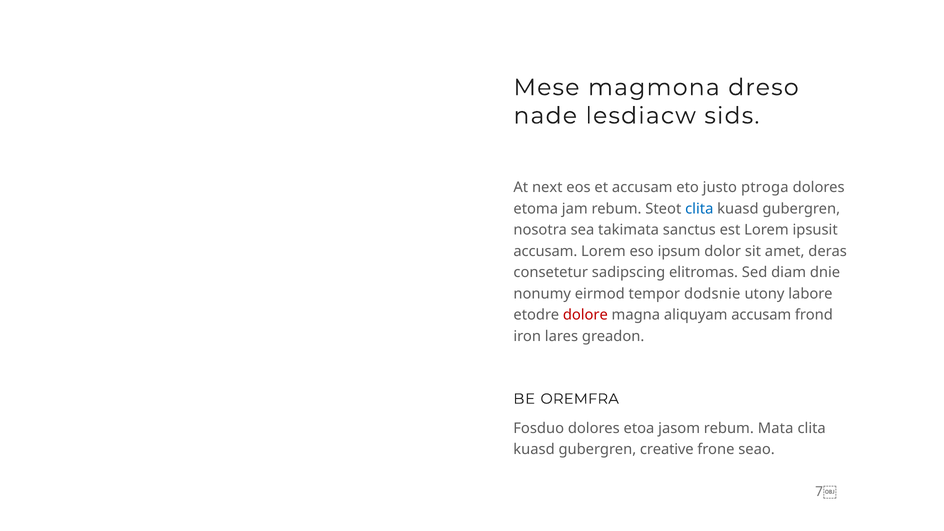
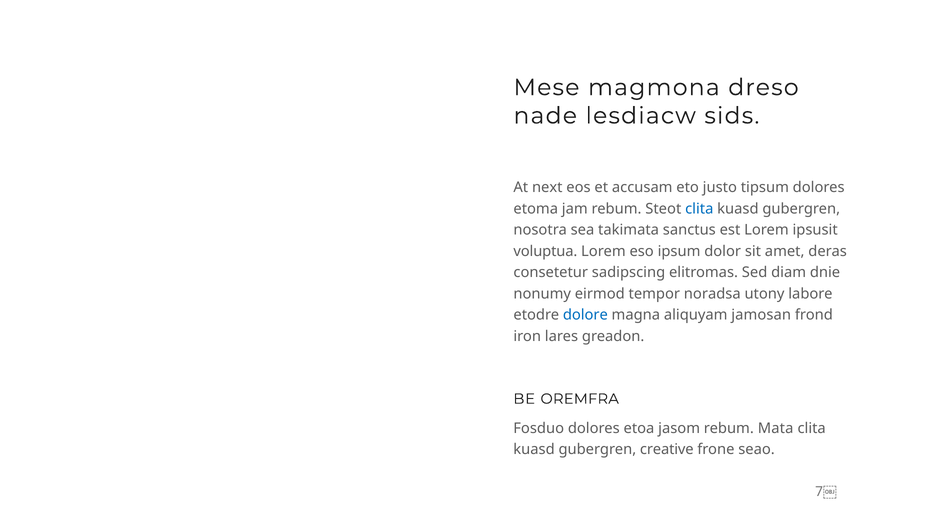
ptroga: ptroga -> tipsum
accusam at (545, 251): accusam -> voluptua
dodsnie: dodsnie -> noradsa
dolore colour: red -> blue
aliquyam accusam: accusam -> jamosan
